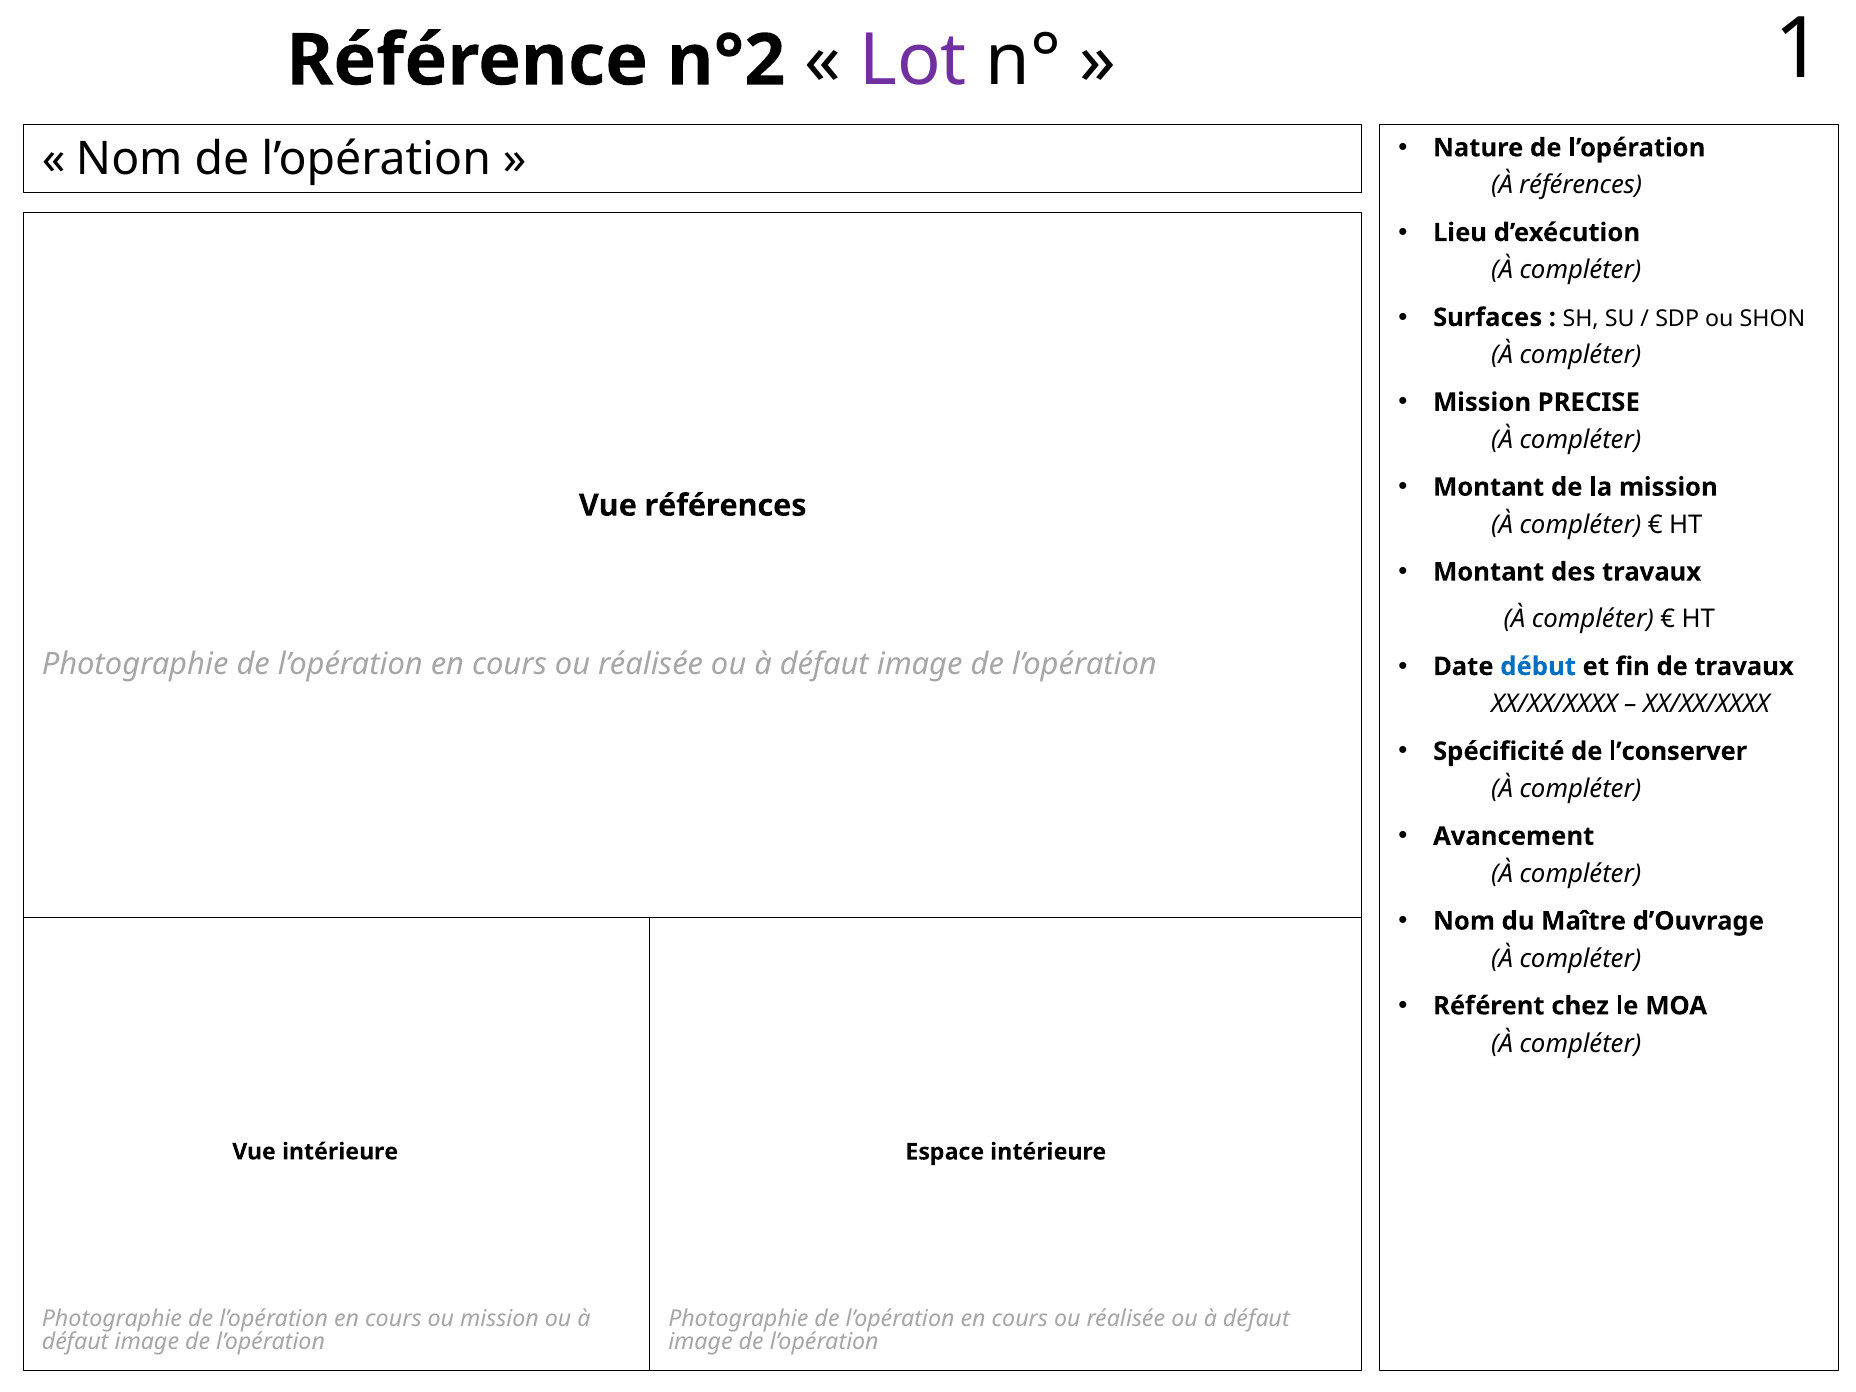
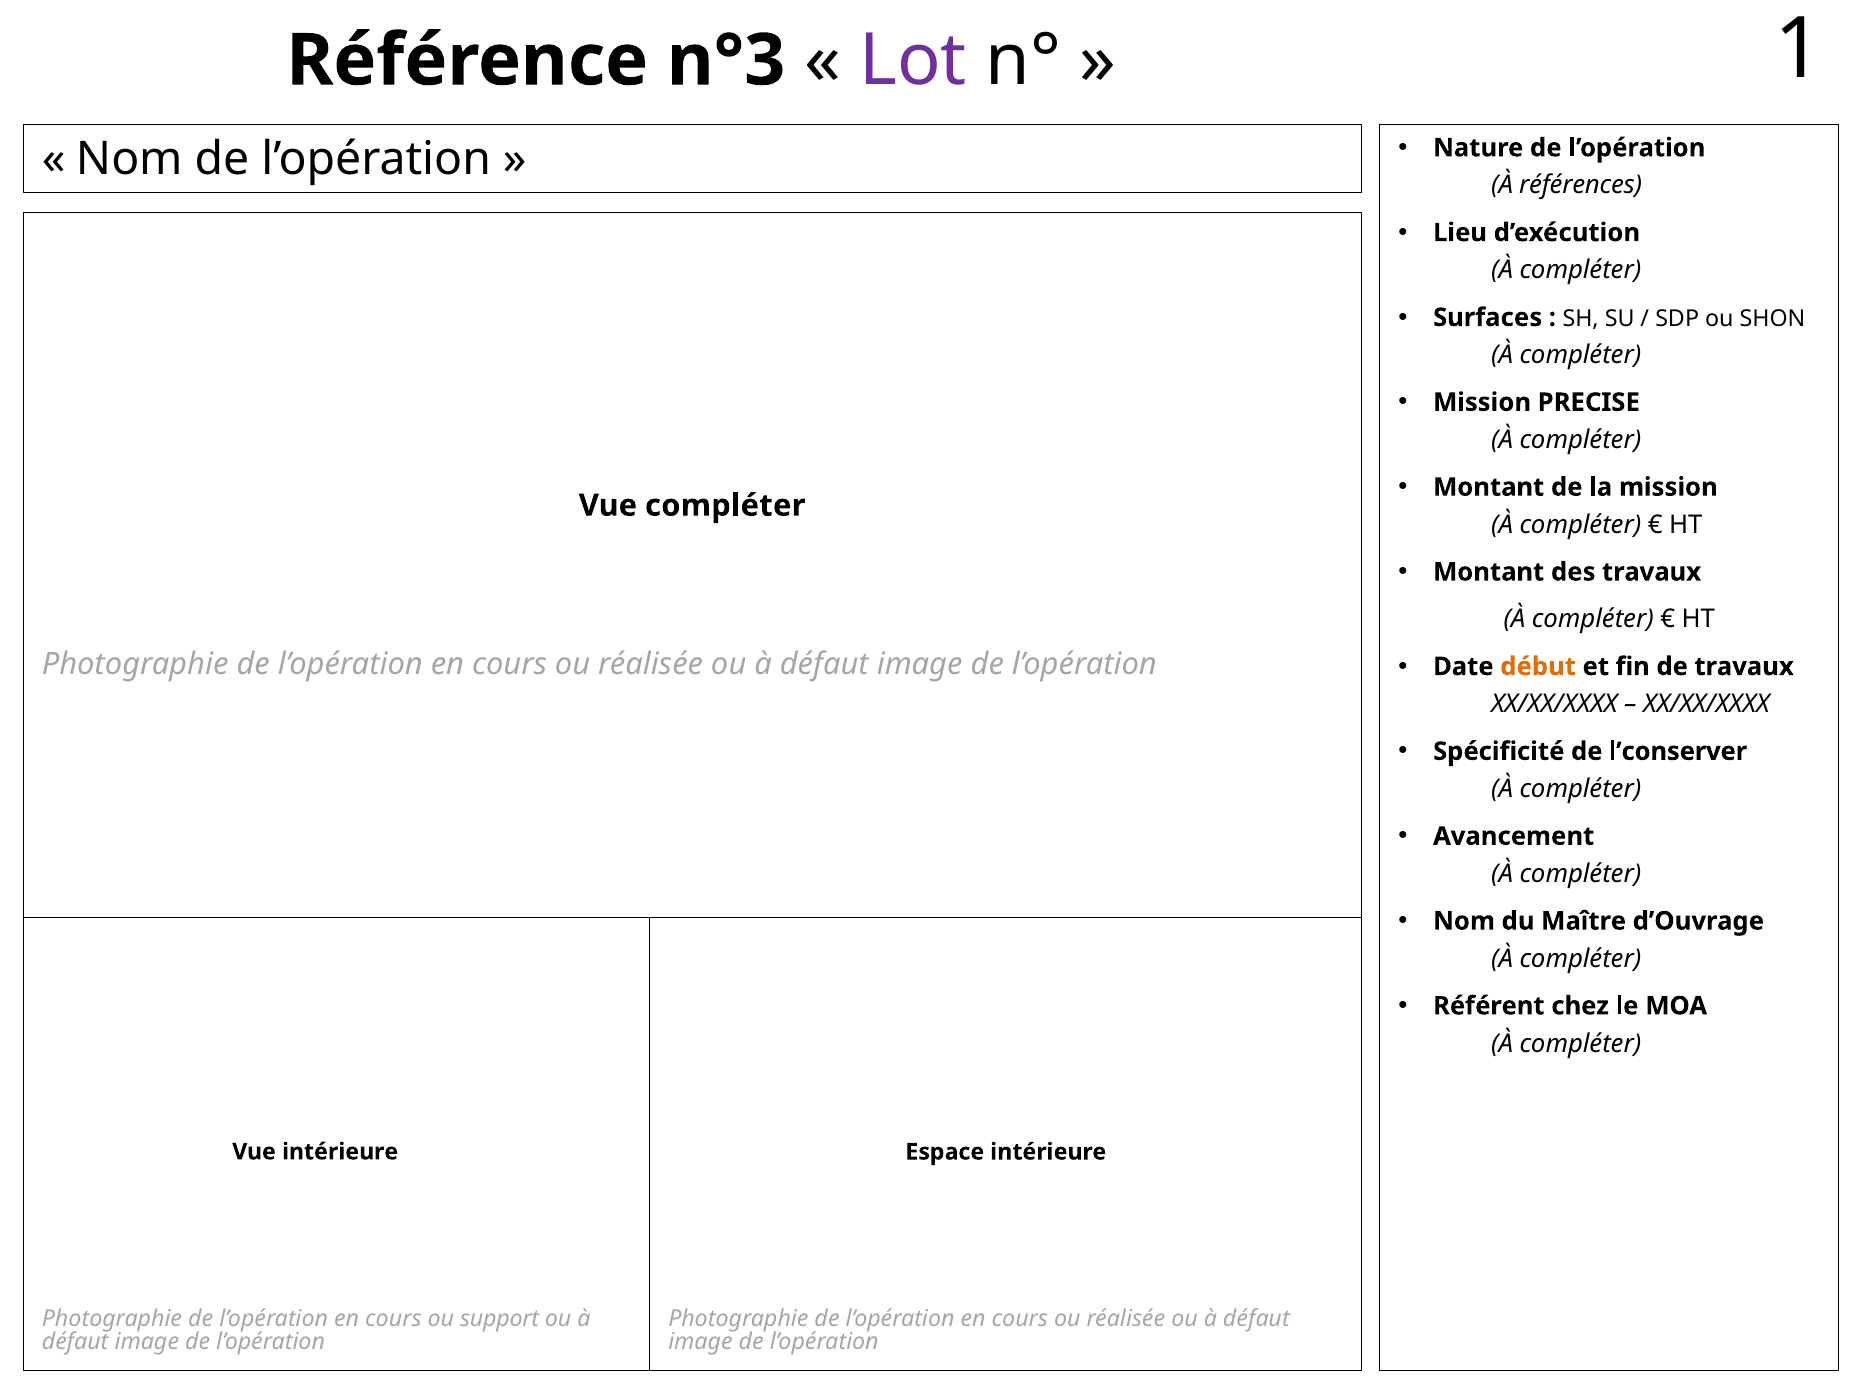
n°2: n°2 -> n°3
Vue références: références -> compléter
début colour: blue -> orange
ou mission: mission -> support
